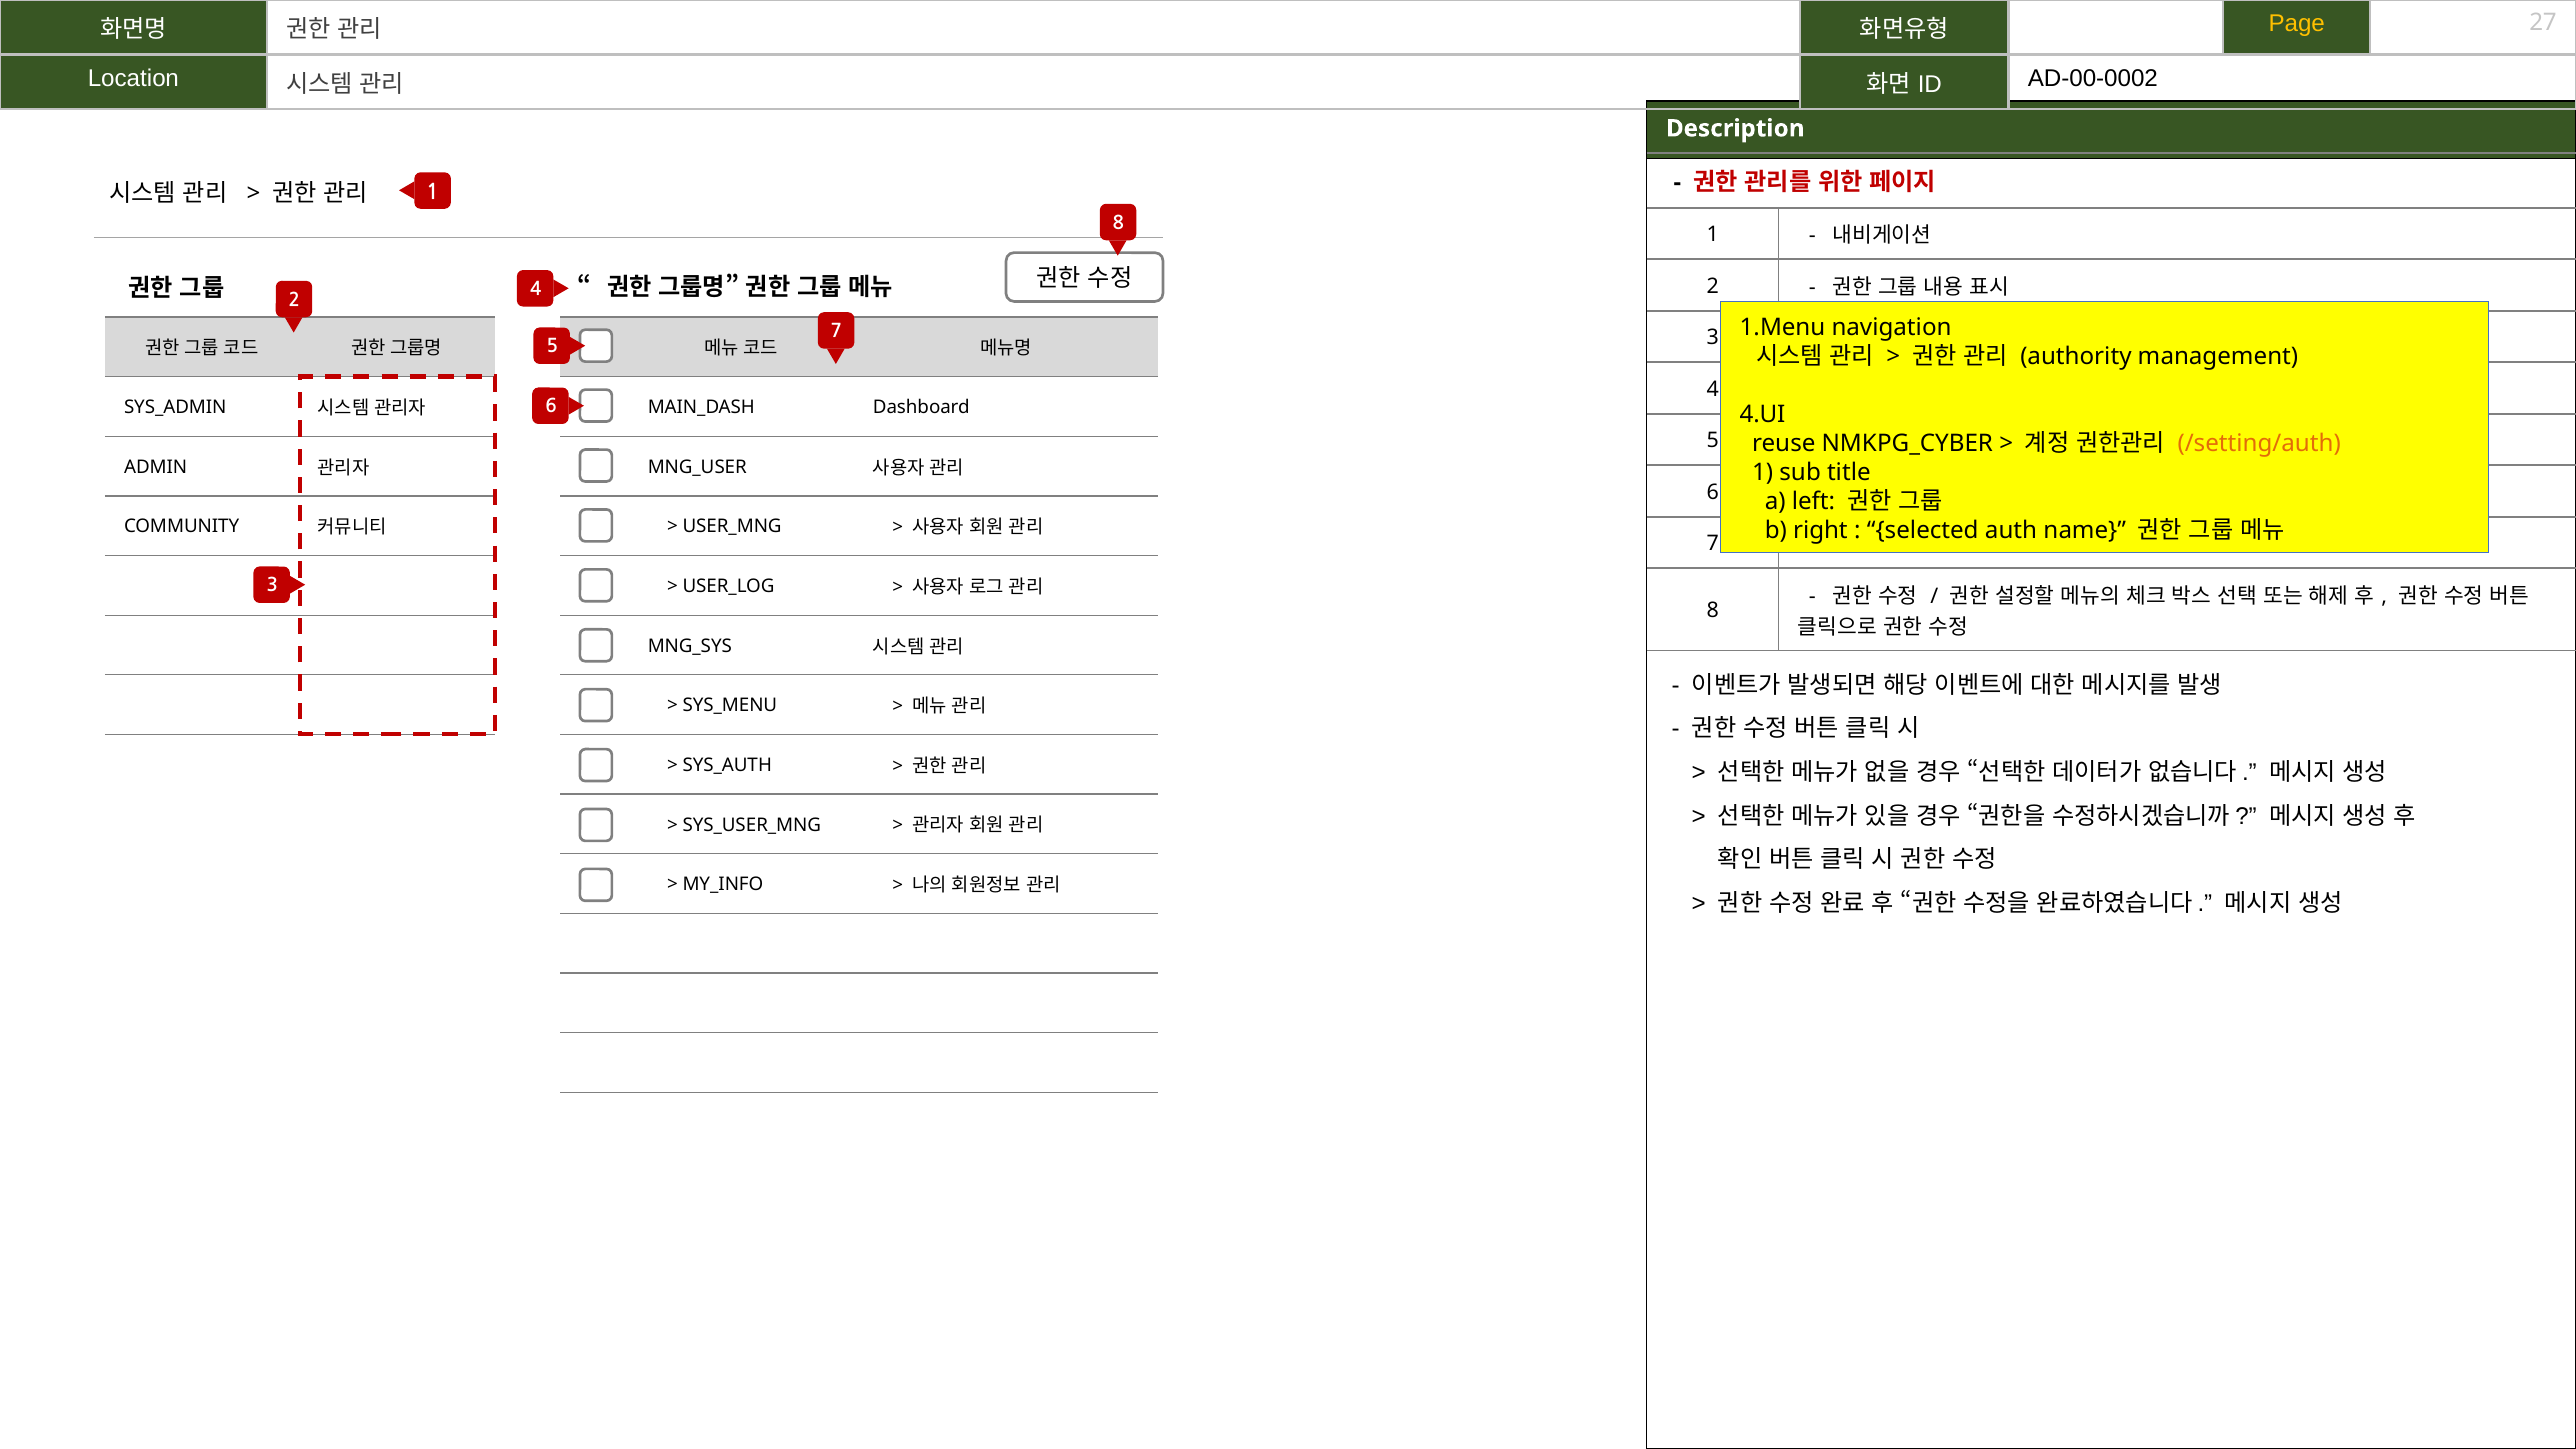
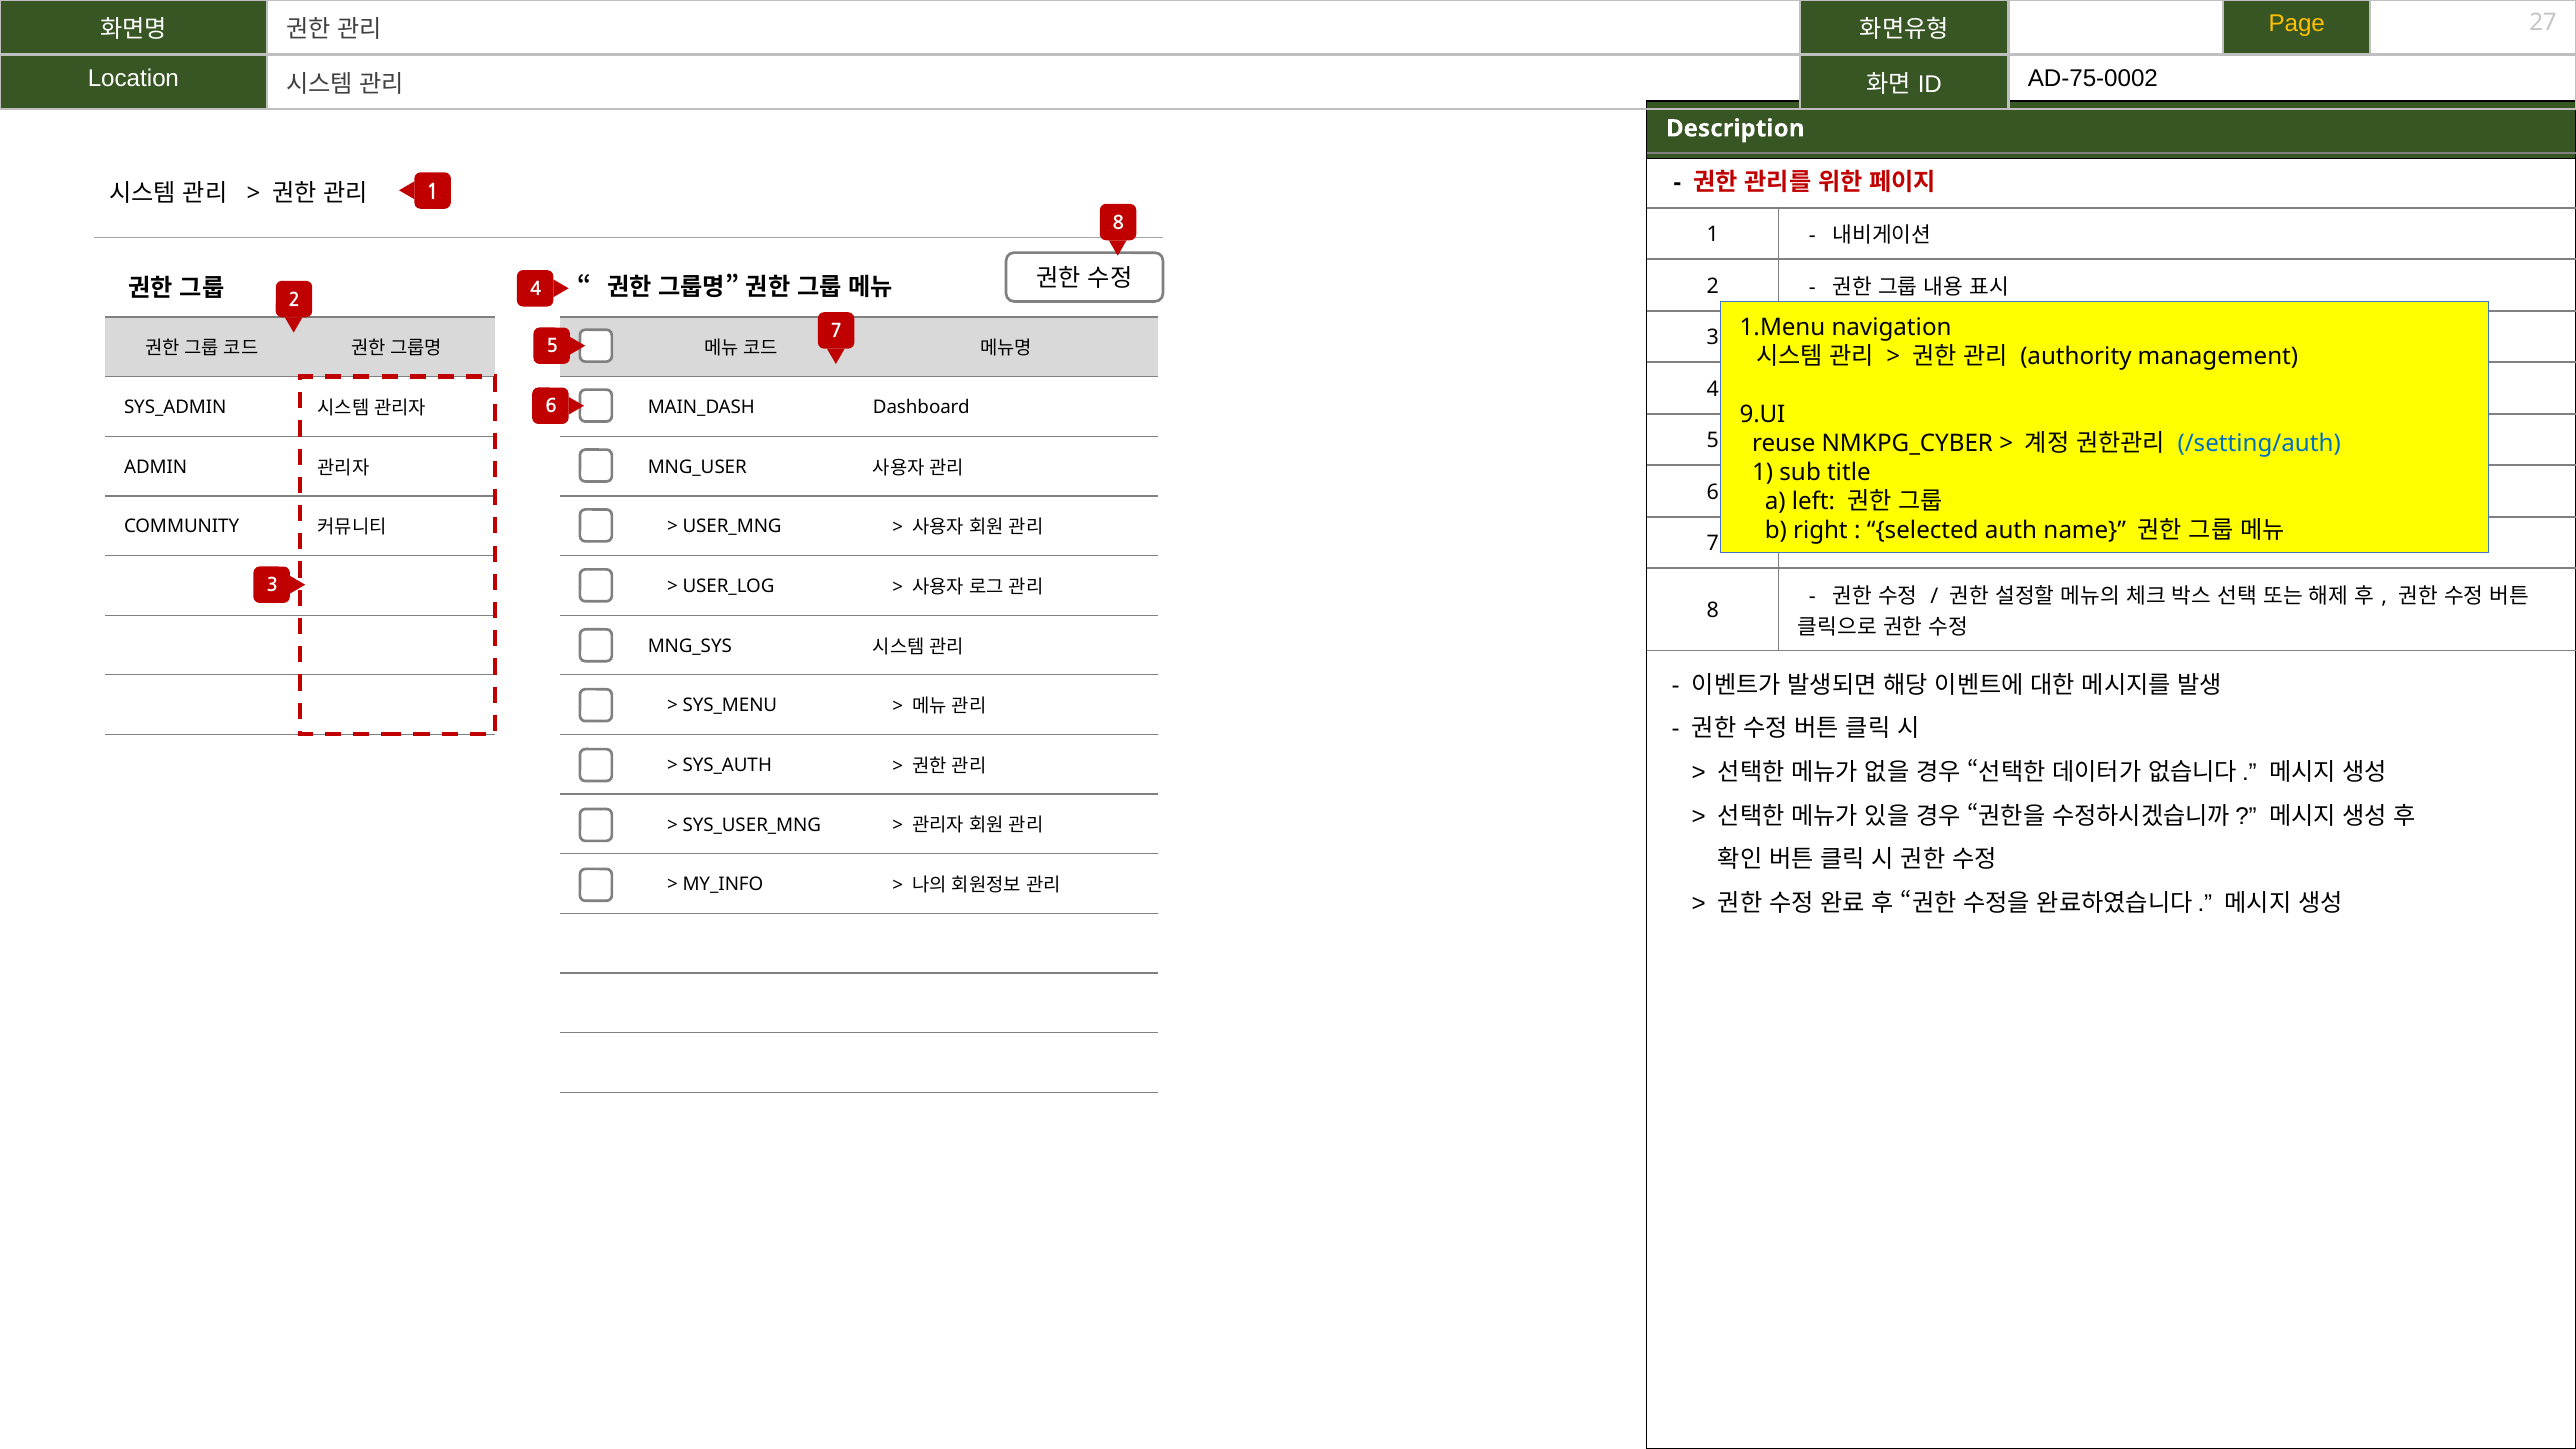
AD-00-0002: AD-00-0002 -> AD-75-0002
4.UI: 4.UI -> 9.UI
/setting/auth colour: orange -> blue
